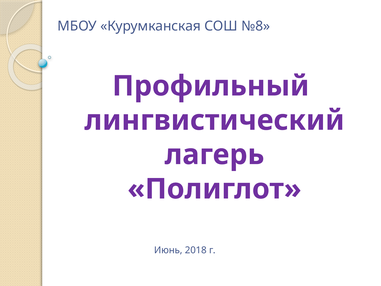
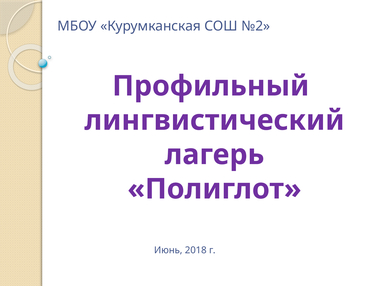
№8: №8 -> №2
